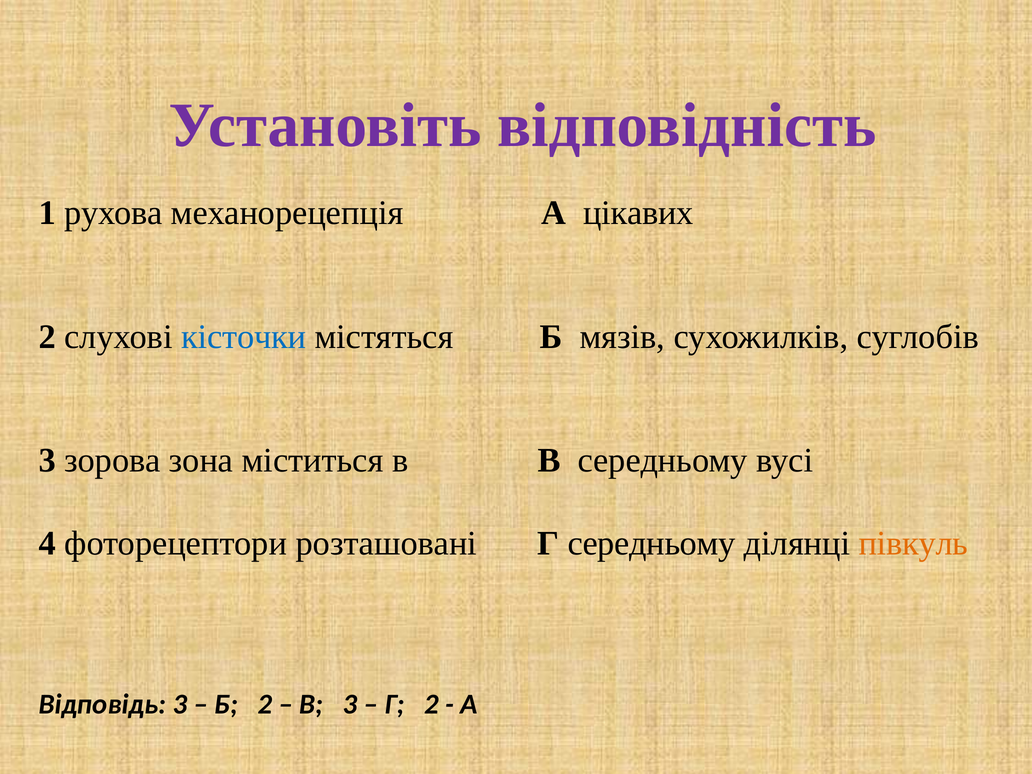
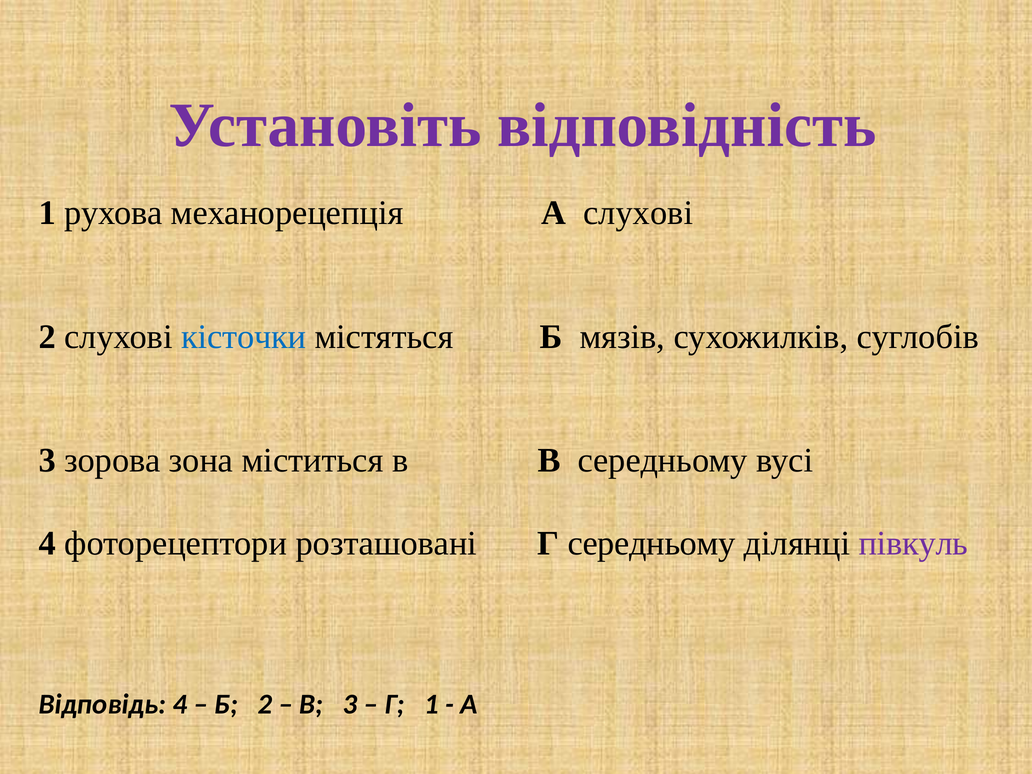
А цікавих: цікавих -> слухові
півкуль colour: orange -> purple
Відповідь 3: 3 -> 4
Г 2: 2 -> 1
